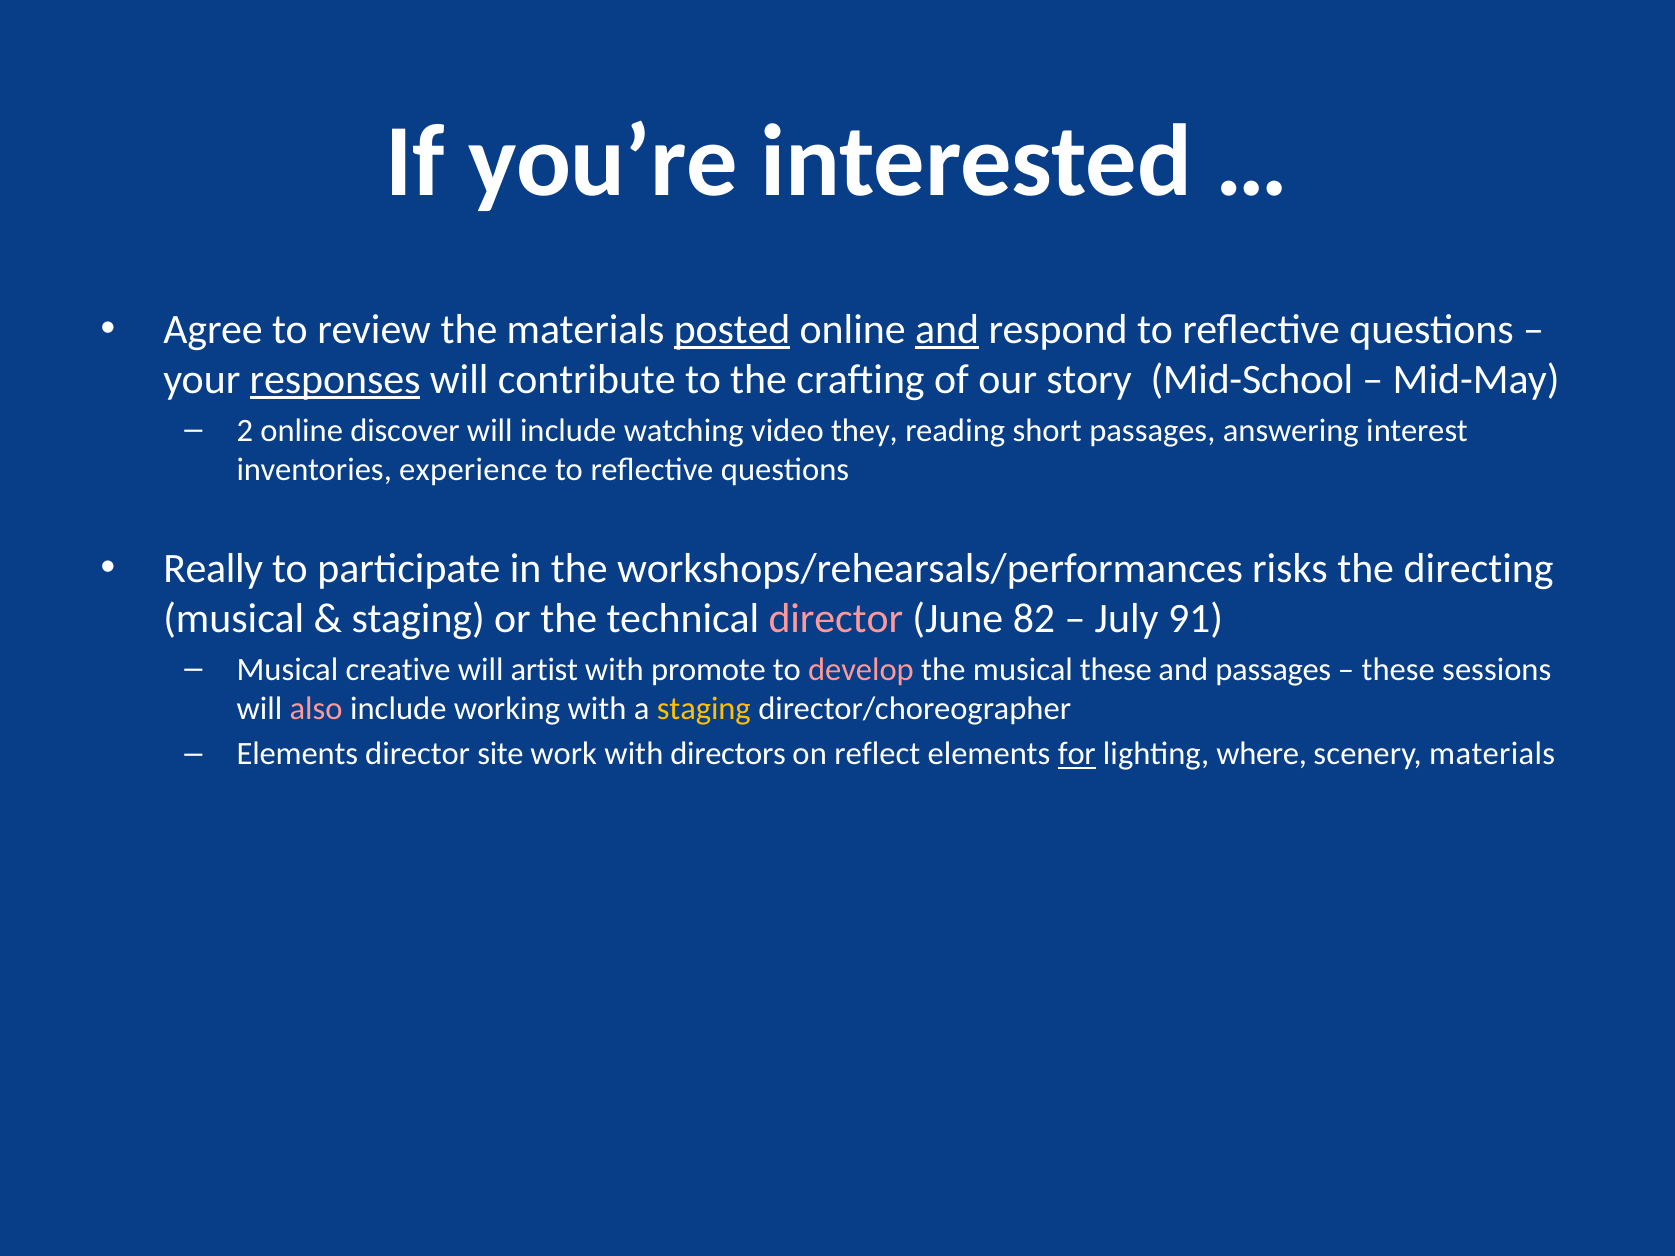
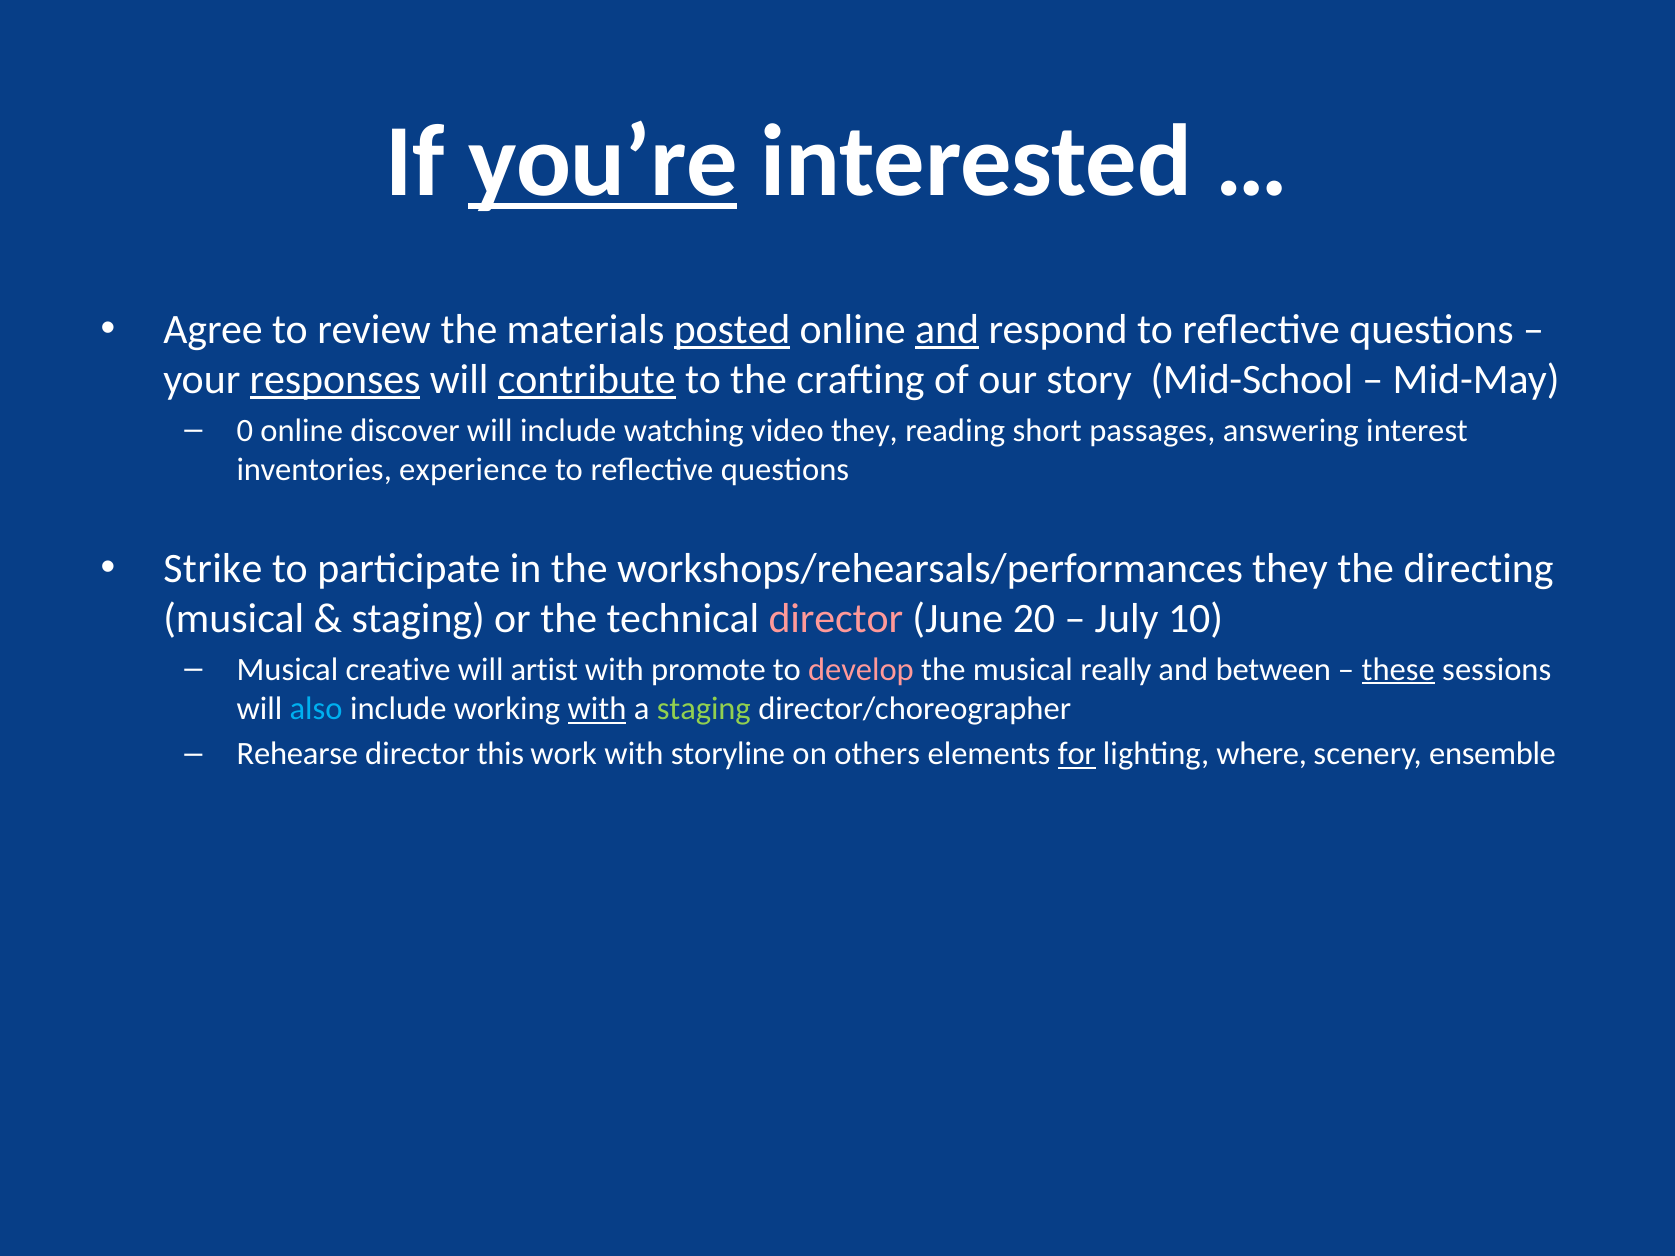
you’re underline: none -> present
contribute underline: none -> present
2: 2 -> 0
Really: Really -> Strike
workshops/rehearsals/performances risks: risks -> they
82: 82 -> 20
91: 91 -> 10
musical these: these -> really
and passages: passages -> between
these at (1398, 670) underline: none -> present
also colour: pink -> light blue
with at (597, 709) underline: none -> present
staging at (704, 709) colour: yellow -> light green
Elements at (297, 754): Elements -> Rehearse
site: site -> this
directors: directors -> storyline
reflect: reflect -> others
scenery materials: materials -> ensemble
